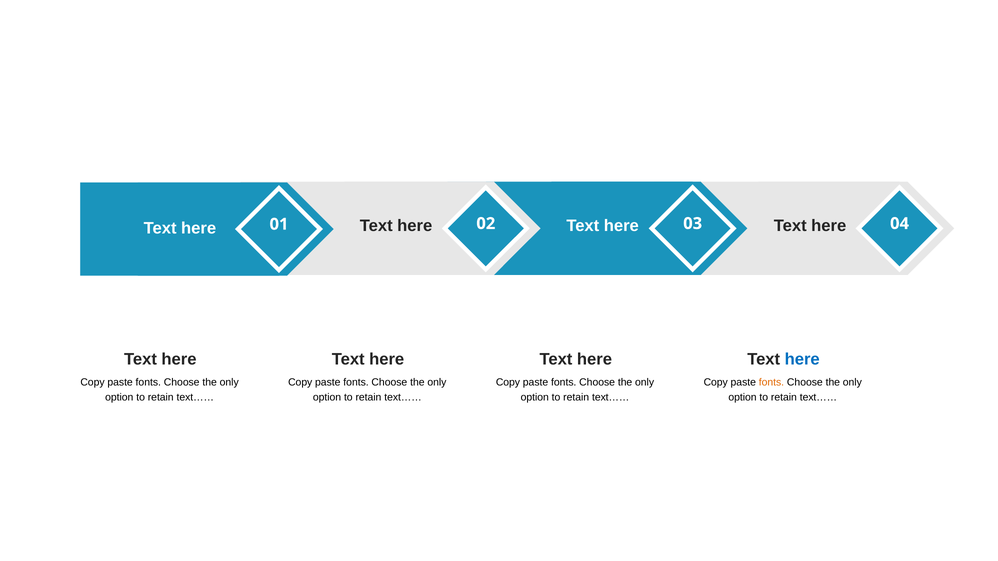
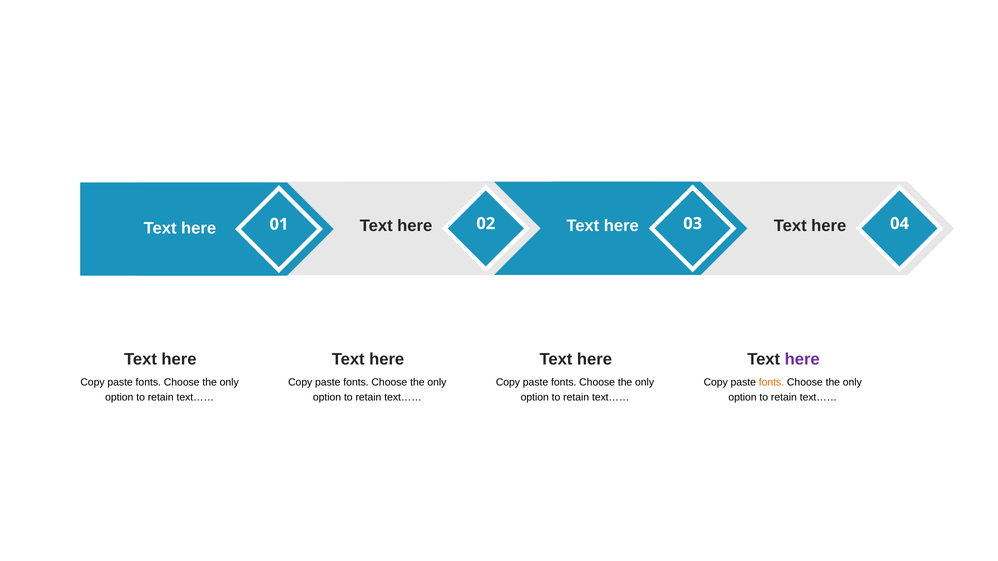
here at (802, 360) colour: blue -> purple
